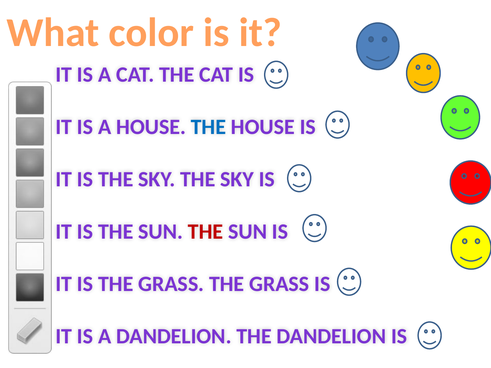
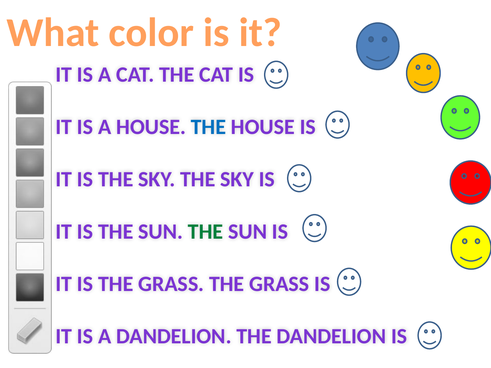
THE at (206, 232) colour: red -> green
